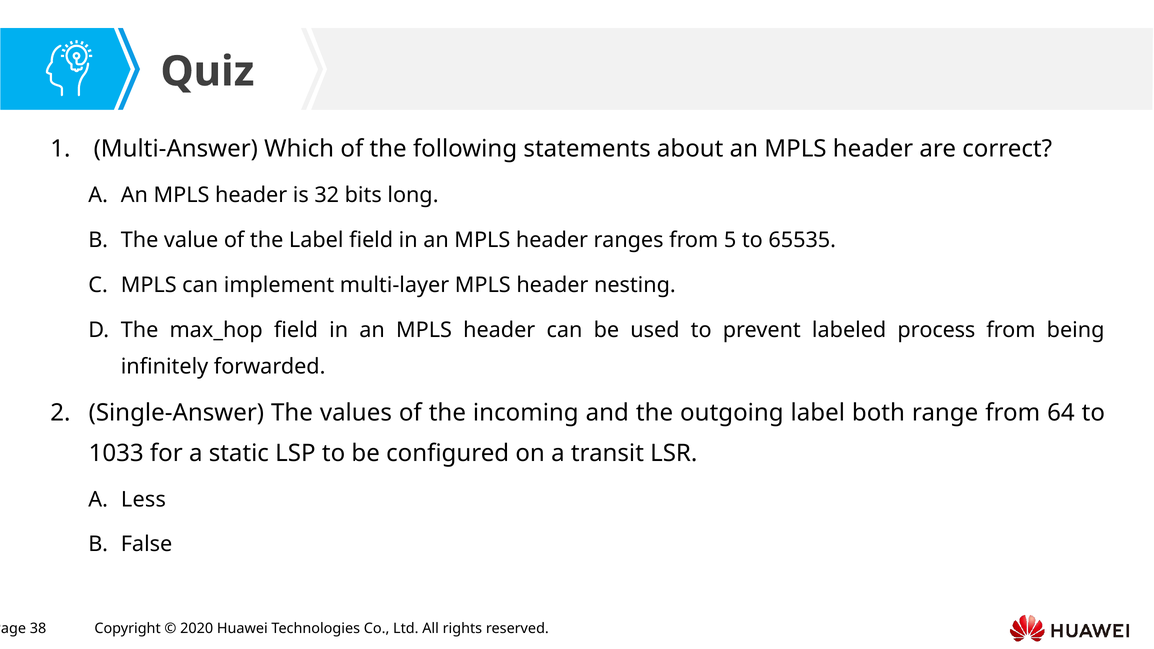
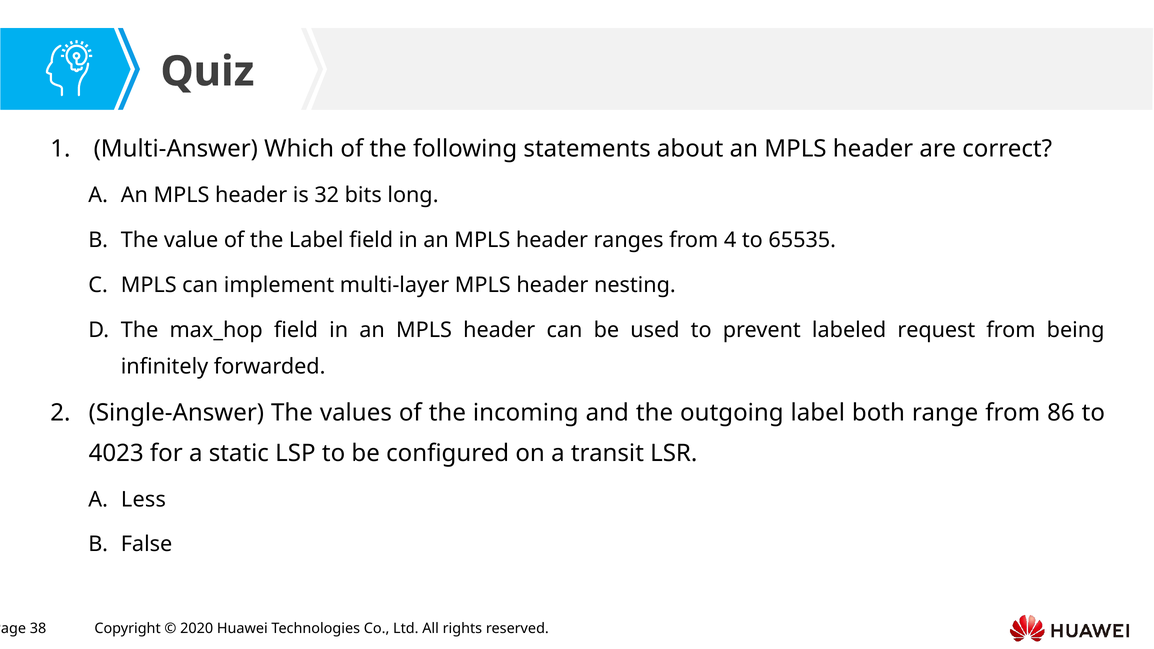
5: 5 -> 4
process: process -> request
64: 64 -> 86
1033: 1033 -> 4023
